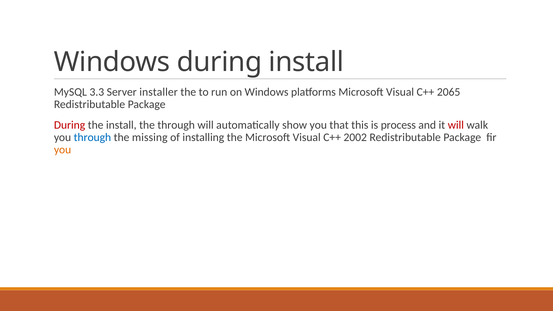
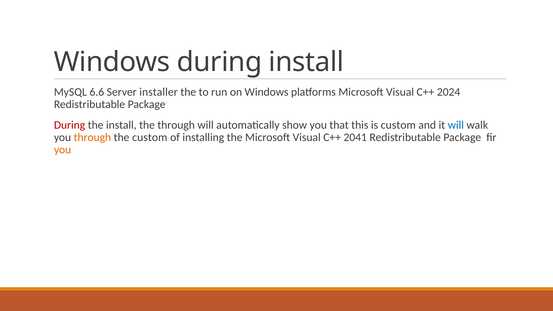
3.3: 3.3 -> 6.6
2065: 2065 -> 2024
is process: process -> custom
will at (456, 125) colour: red -> blue
through at (92, 137) colour: blue -> orange
the missing: missing -> custom
2002: 2002 -> 2041
